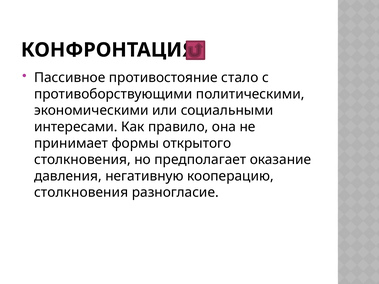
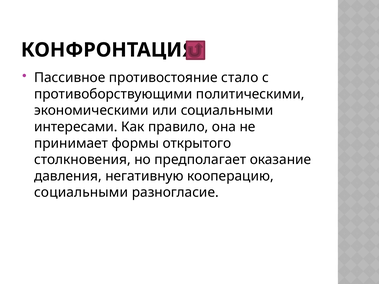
столкновения at (81, 193): столкновения -> социальными
